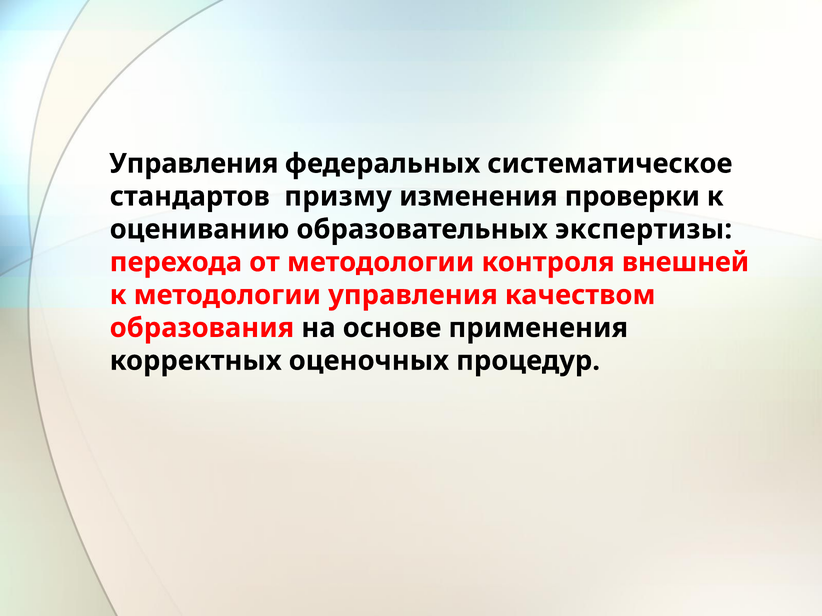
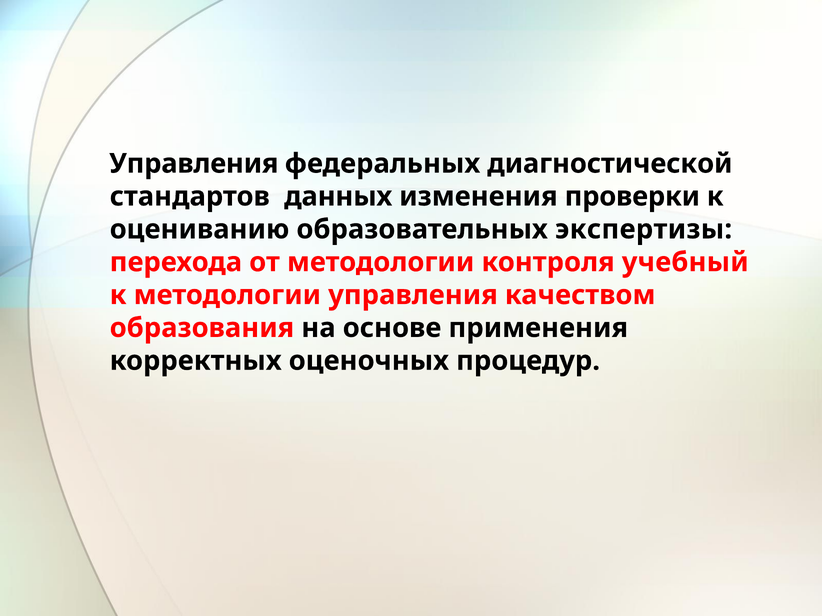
систематическое: систематическое -> диагностической
призму: призму -> данных
внешней: внешней -> учебный
